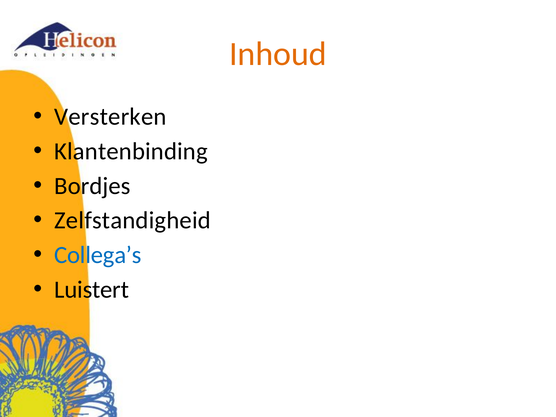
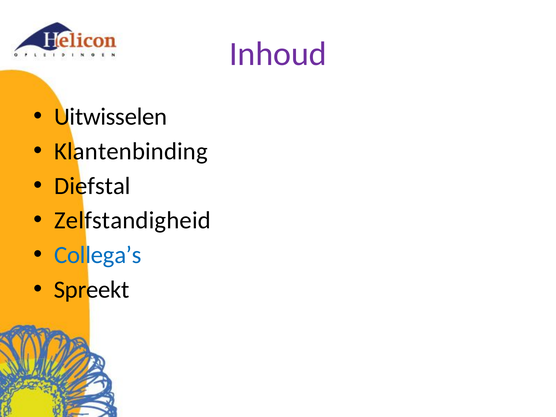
Inhoud colour: orange -> purple
Versterken: Versterken -> Uitwisselen
Bordjes: Bordjes -> Diefstal
Luistert: Luistert -> Spreekt
